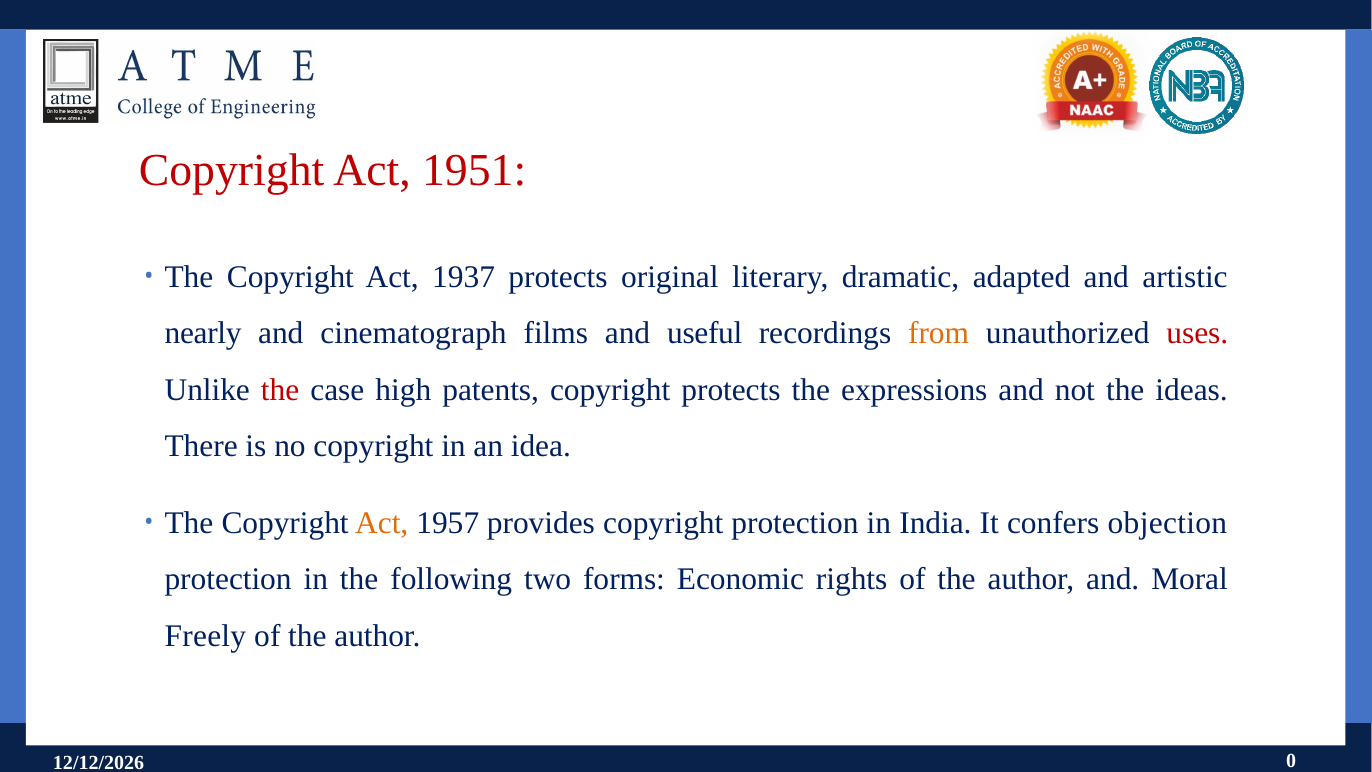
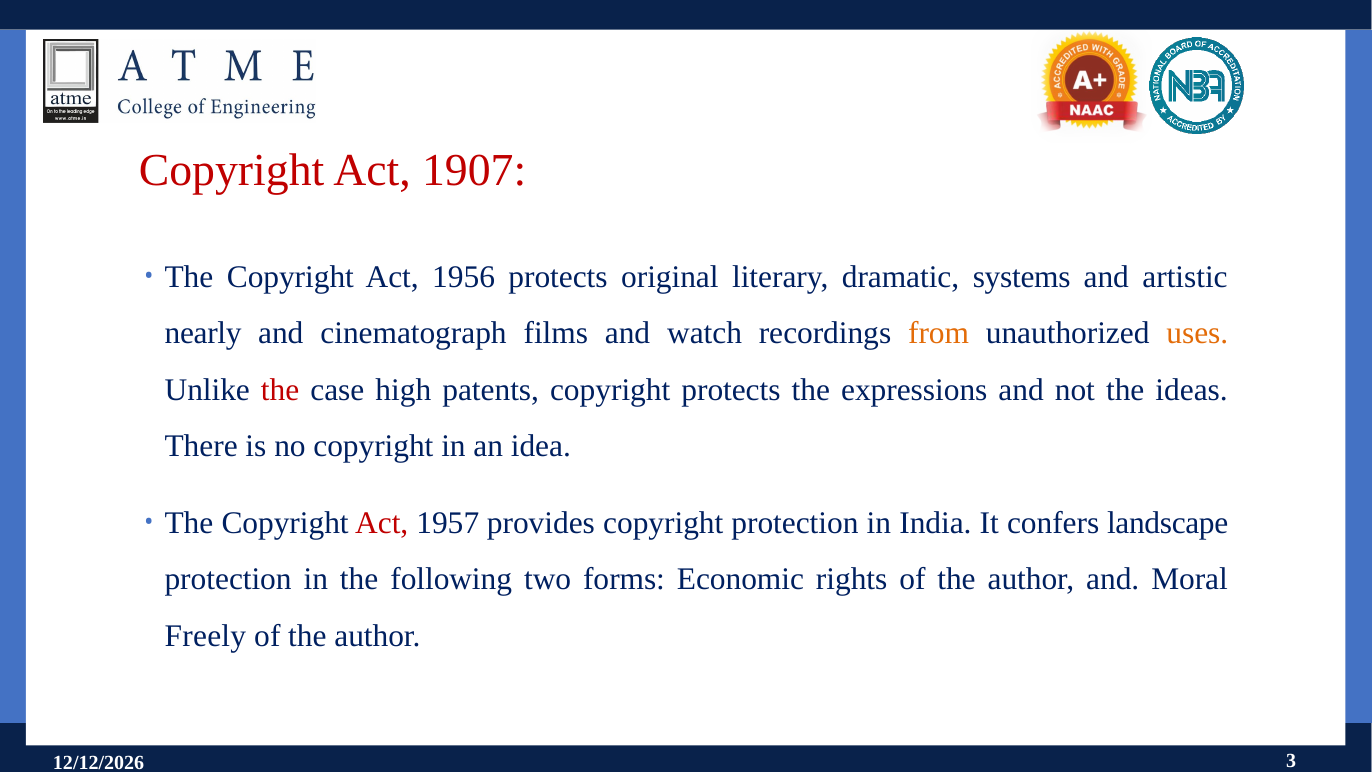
1951: 1951 -> 1907
1937: 1937 -> 1956
adapted: adapted -> systems
useful: useful -> watch
uses colour: red -> orange
Act at (382, 523) colour: orange -> red
objection: objection -> landscape
0: 0 -> 3
